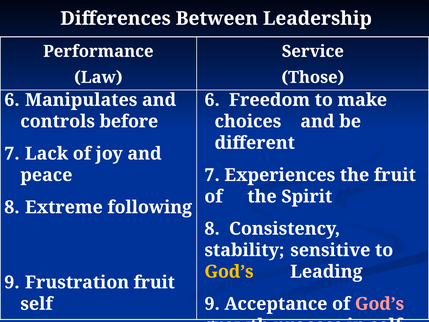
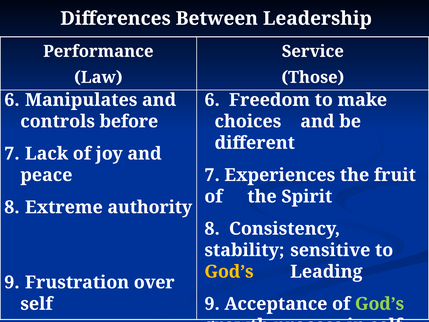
following: following -> authority
Frustration fruit: fruit -> over
God’s at (380, 304) colour: pink -> light green
